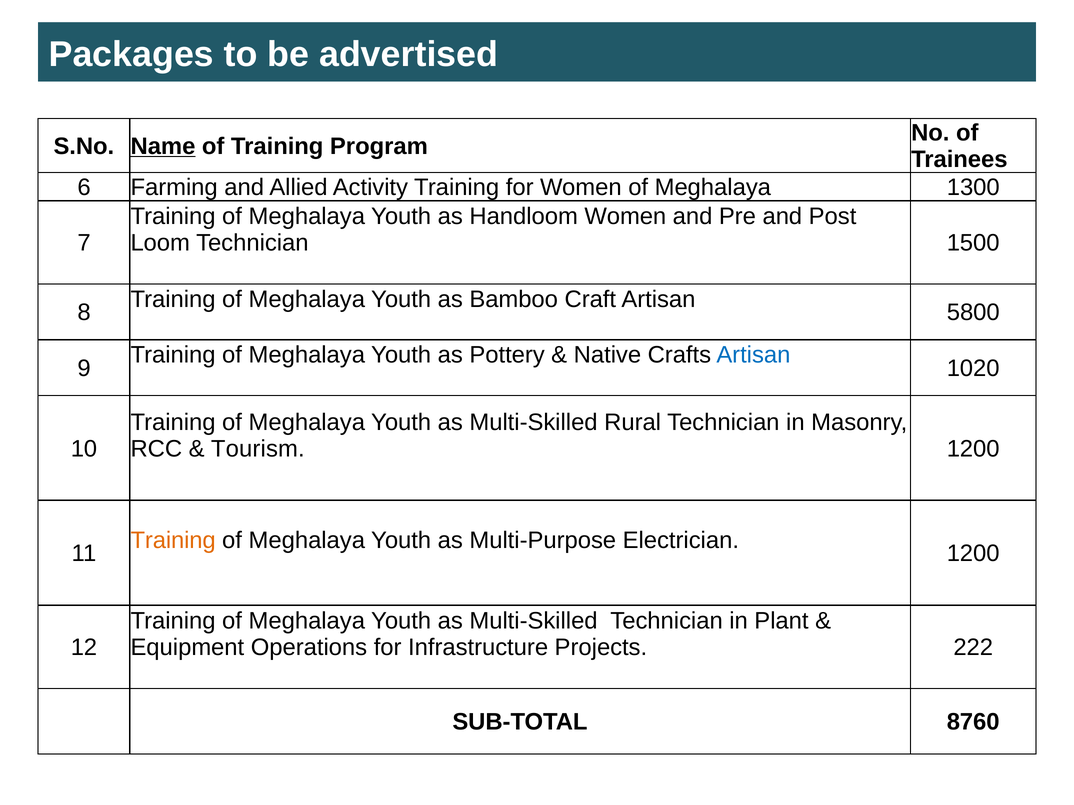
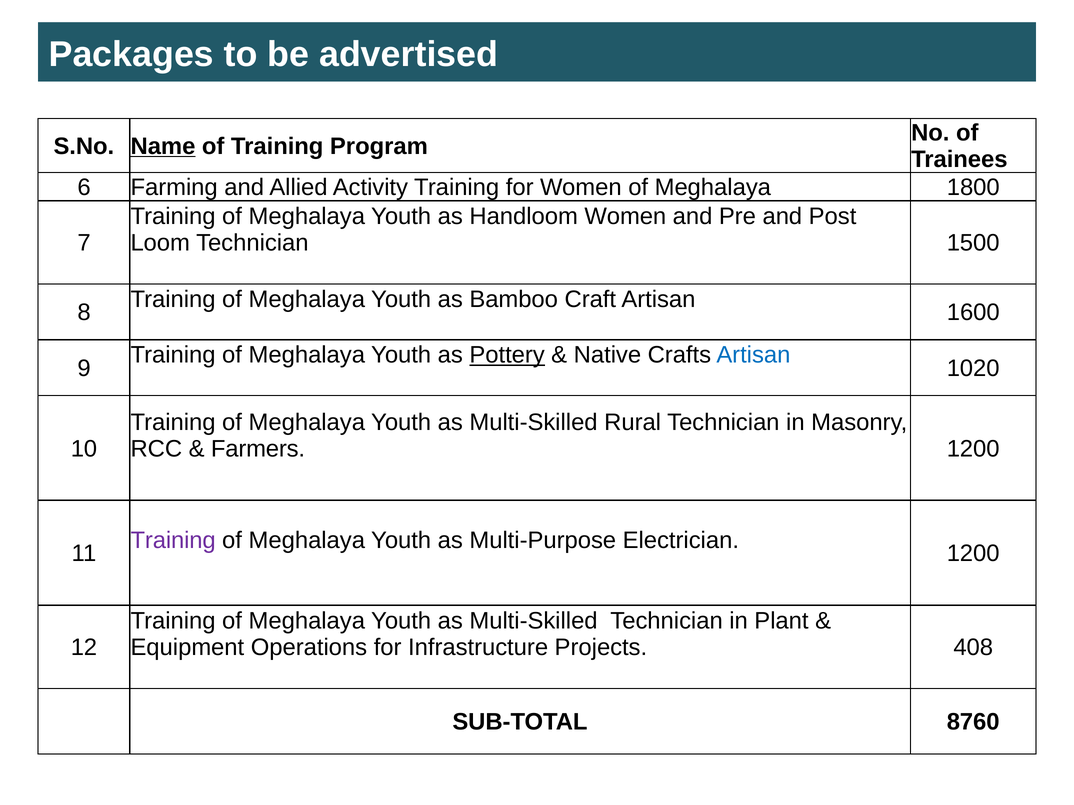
1300: 1300 -> 1800
5800: 5800 -> 1600
Pottery underline: none -> present
Tourism: Tourism -> Farmers
Training at (173, 541) colour: orange -> purple
222: 222 -> 408
